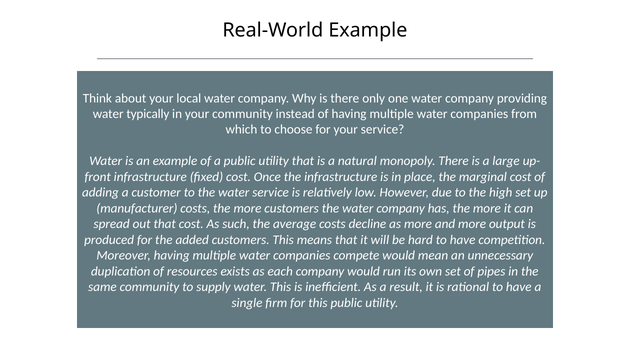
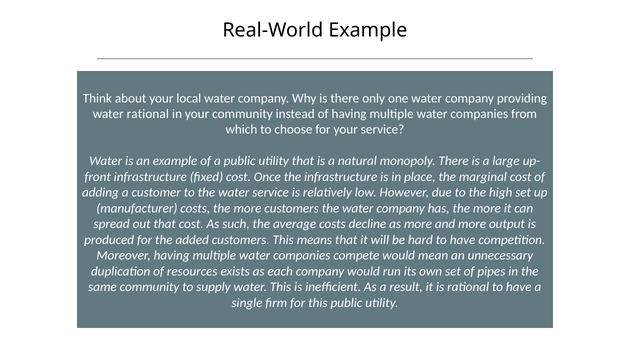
water typically: typically -> rational
